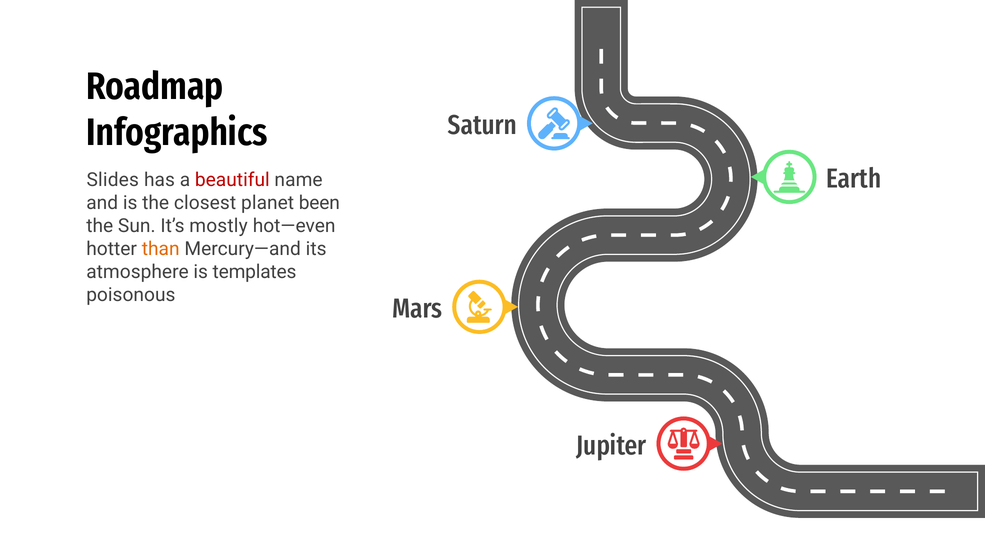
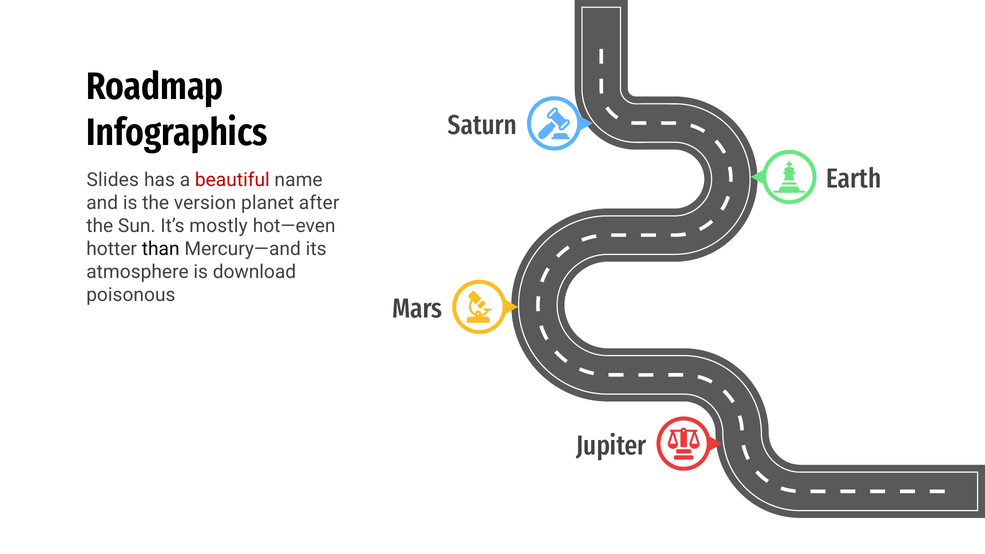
closest: closest -> version
been: been -> after
than colour: orange -> black
templates: templates -> download
